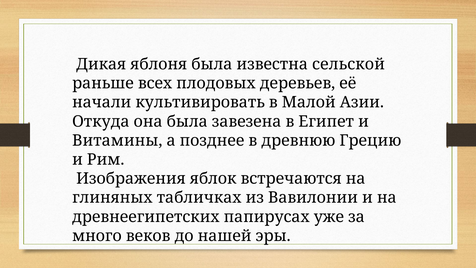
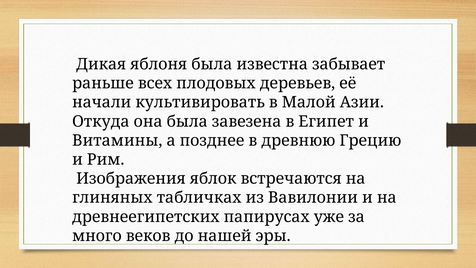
сельской: сельской -> забывает
